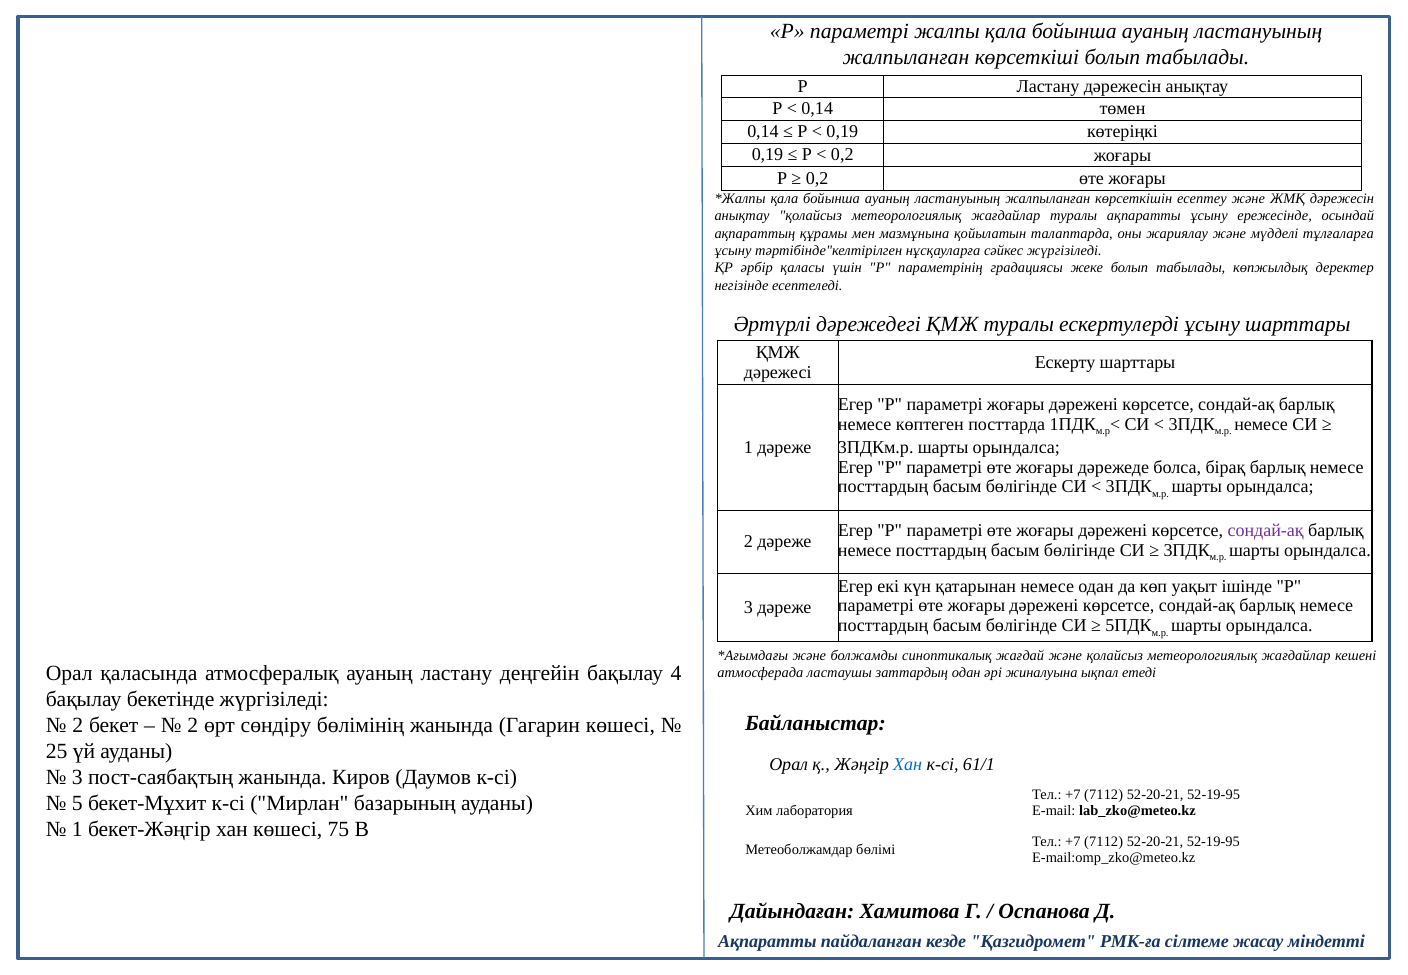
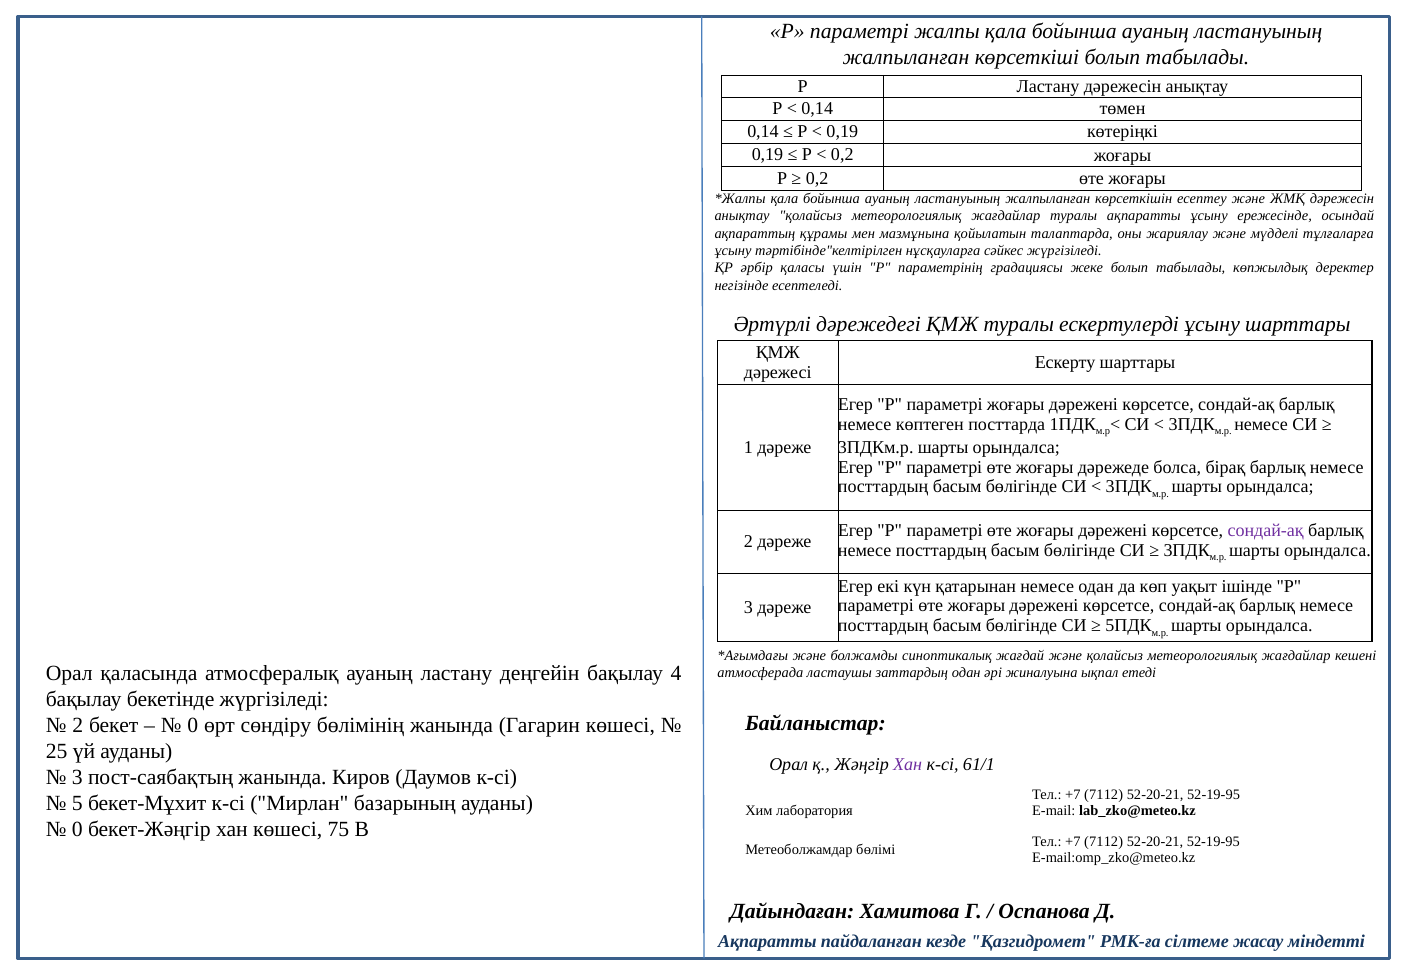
2 at (193, 725): 2 -> 0
Хан at (908, 765) colour: blue -> purple
1 at (77, 829): 1 -> 0
